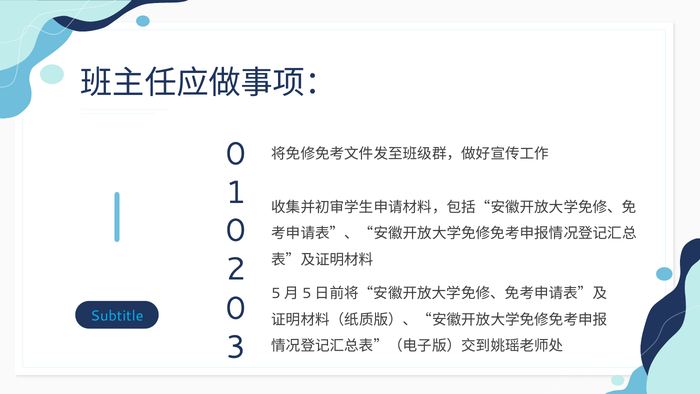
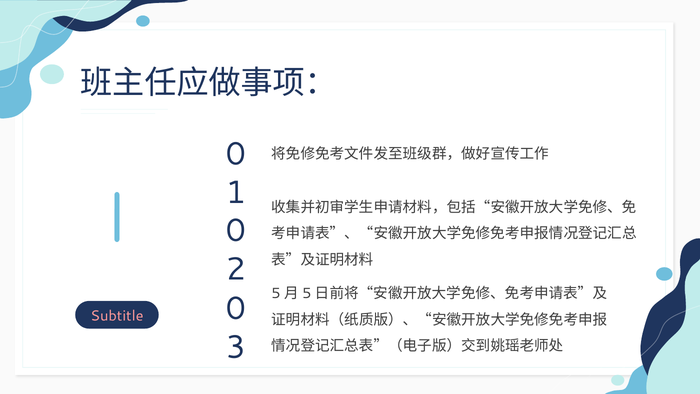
Subtitle colour: light blue -> pink
